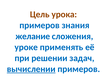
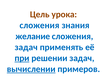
примеров at (40, 25): примеров -> сложения
уроке at (26, 47): уроке -> задач
при underline: none -> present
